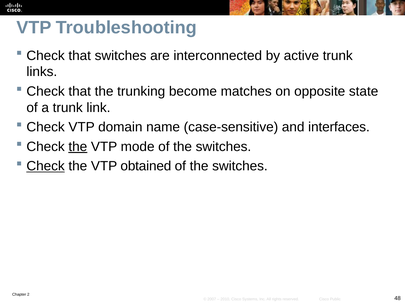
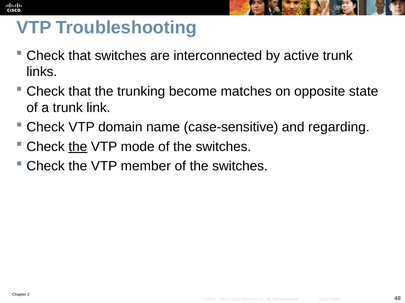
interfaces: interfaces -> regarding
Check at (46, 167) underline: present -> none
obtained: obtained -> member
